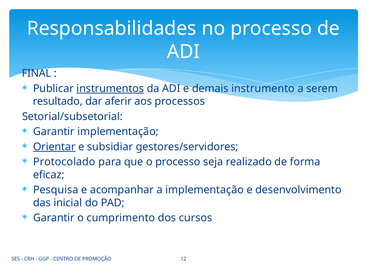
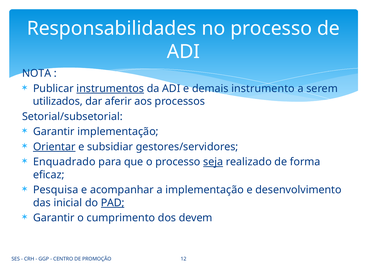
FINAL: FINAL -> NOTA
resultado: resultado -> utilizados
Protocolado: Protocolado -> Enquadrado
seja underline: none -> present
PAD underline: none -> present
cursos: cursos -> devem
